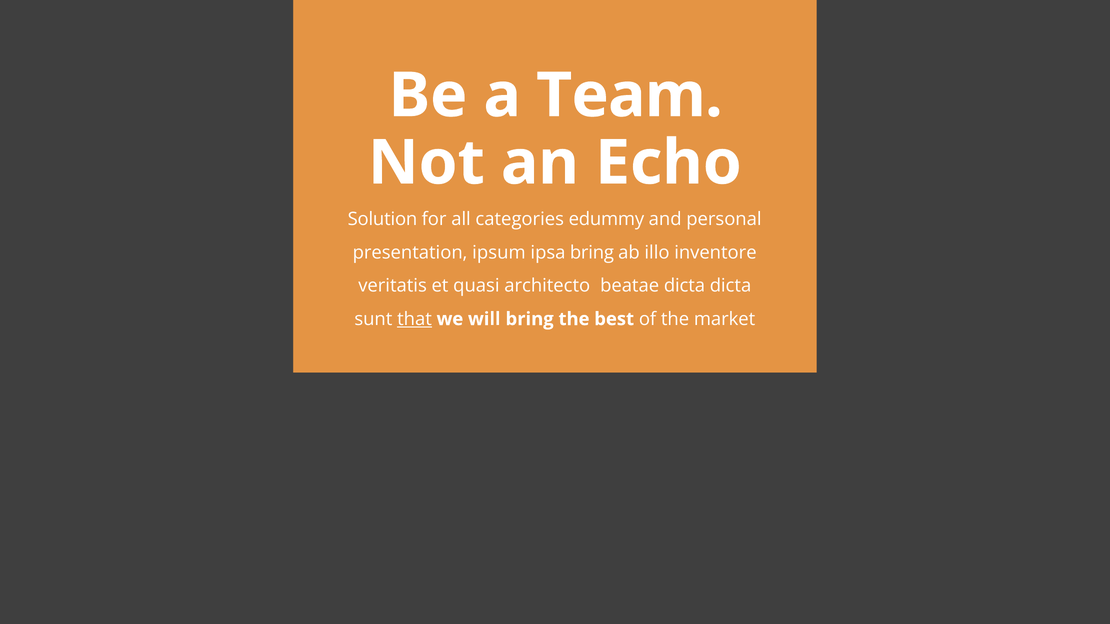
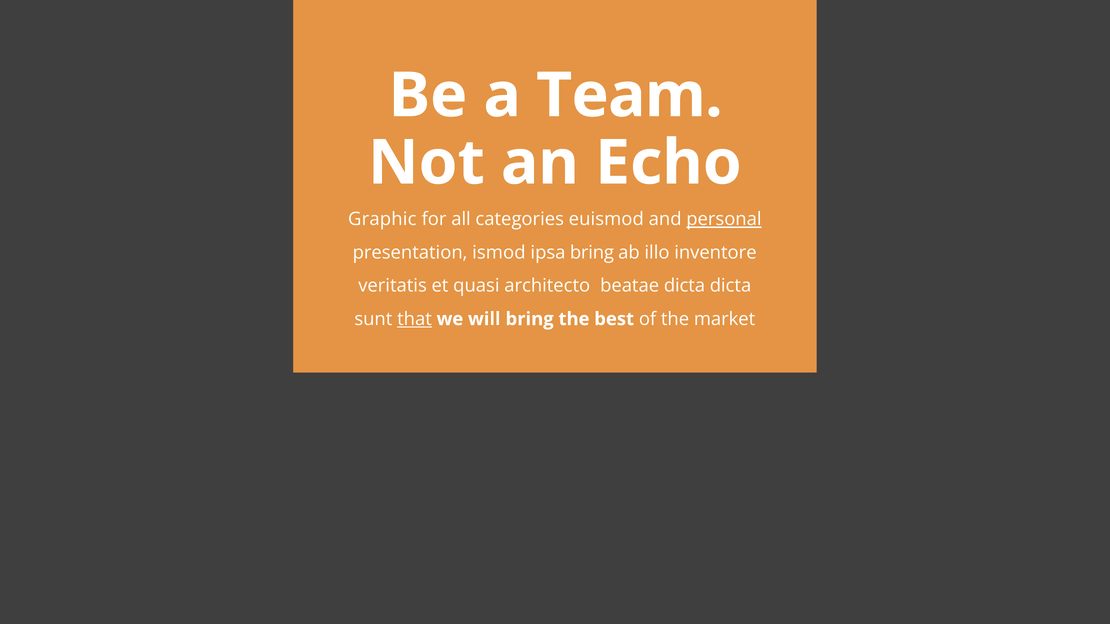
Solution: Solution -> Graphic
edummy: edummy -> euismod
personal underline: none -> present
ipsum: ipsum -> ismod
